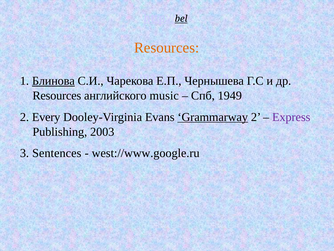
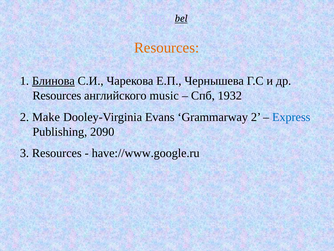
1949: 1949 -> 1932
Every: Every -> Make
Grammarway underline: present -> none
Express colour: purple -> blue
2003: 2003 -> 2090
3 Sentences: Sentences -> Resources
west://www.google.ru: west://www.google.ru -> have://www.google.ru
